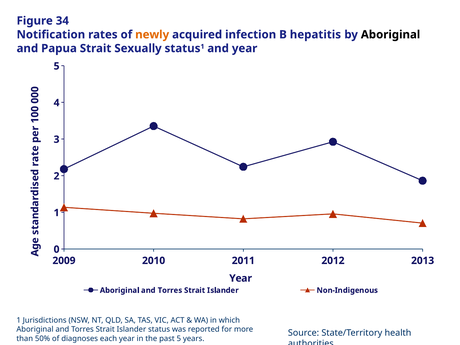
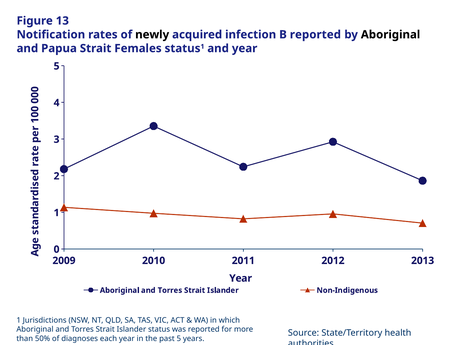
34: 34 -> 13
newly colour: orange -> black
B hepatitis: hepatitis -> reported
Sexually: Sexually -> Females
